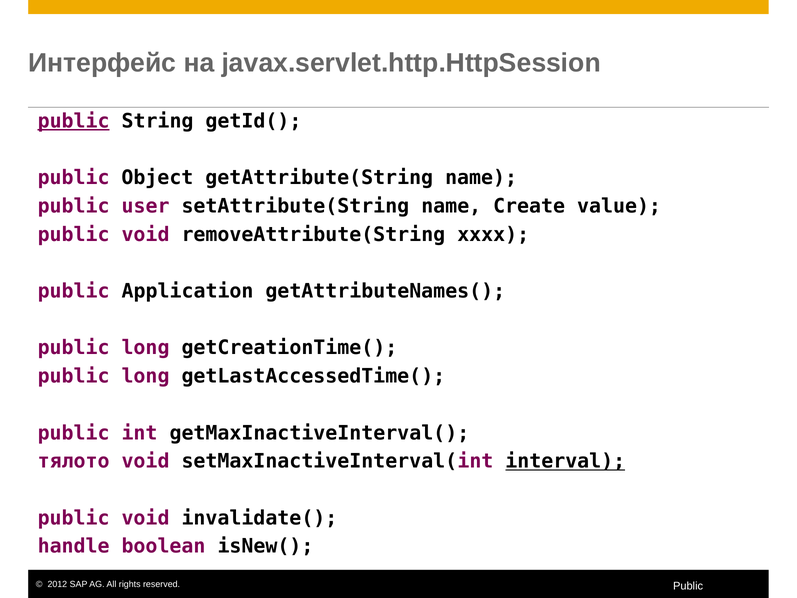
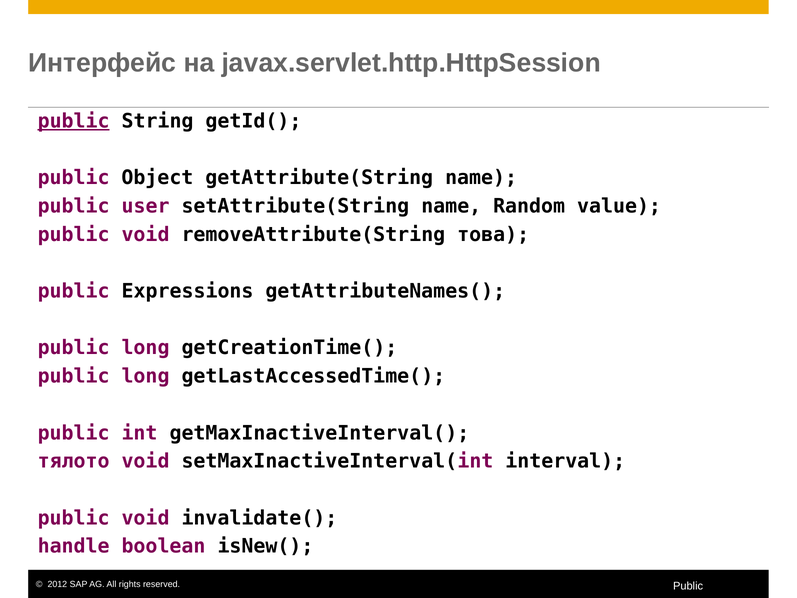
Create: Create -> Random
xxxx: xxxx -> това
Application: Application -> Expressions
interval underline: present -> none
